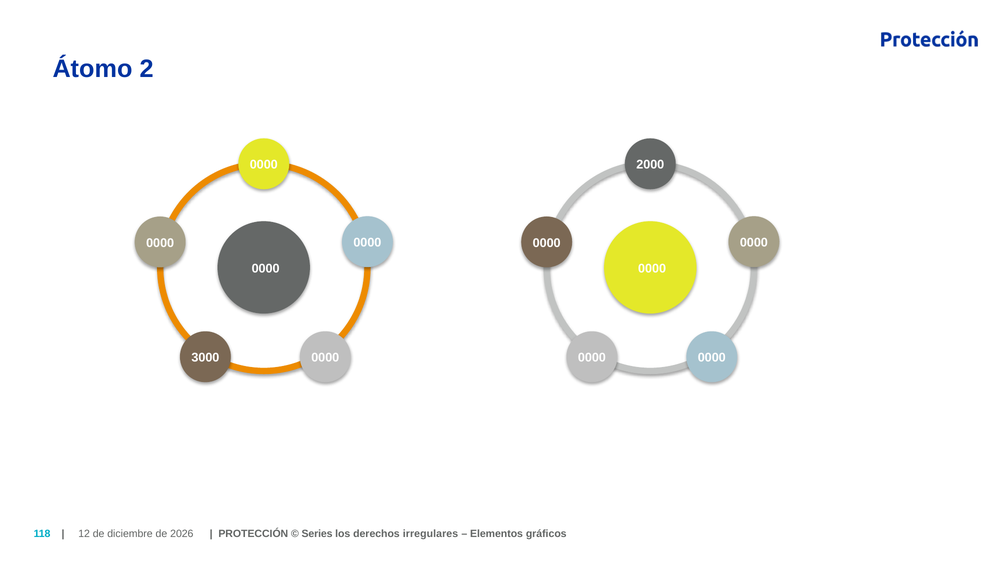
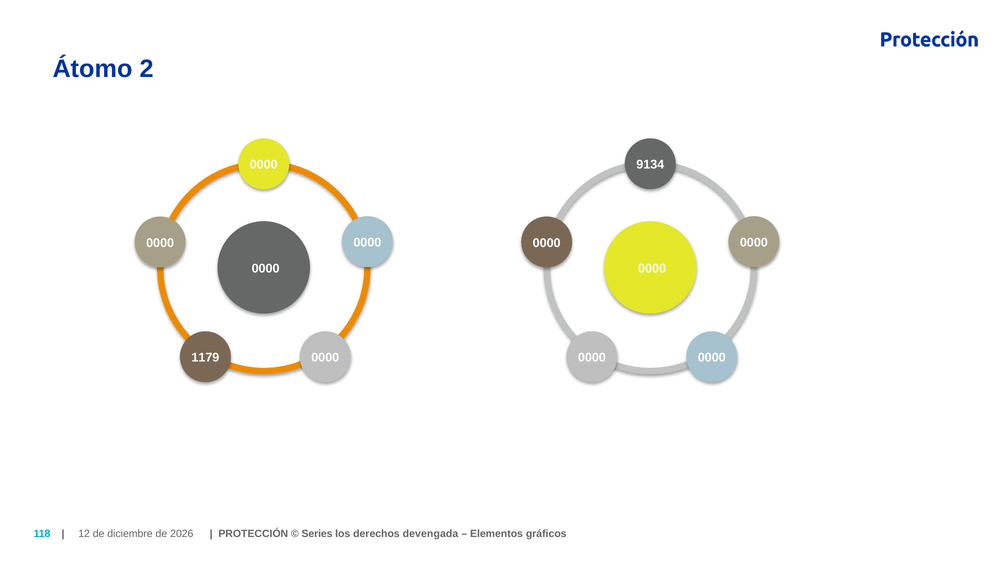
2000: 2000 -> 9134
3000: 3000 -> 1179
irregulares: irregulares -> devengada
